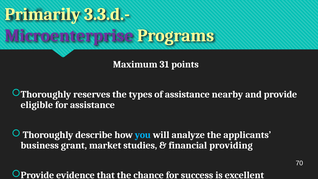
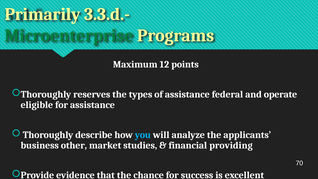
Microenterprise colour: purple -> green
31: 31 -> 12
nearby: nearby -> federal
and provide: provide -> operate
grant: grant -> other
